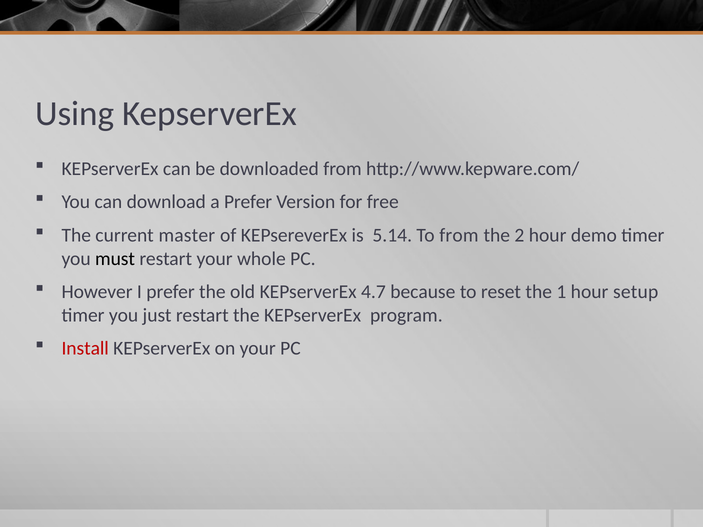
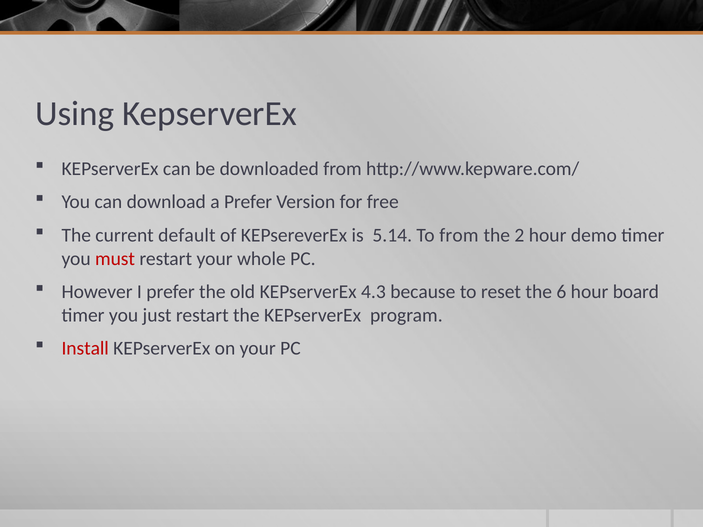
master: master -> default
must colour: black -> red
4.7: 4.7 -> 4.3
1: 1 -> 6
setup: setup -> board
